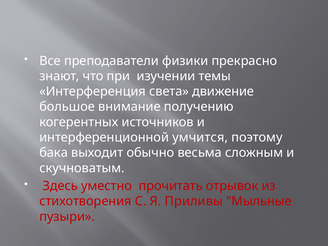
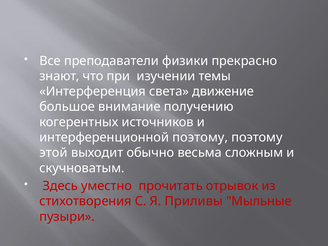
интерференционной умчится: умчится -> поэтому
бака: бака -> этой
